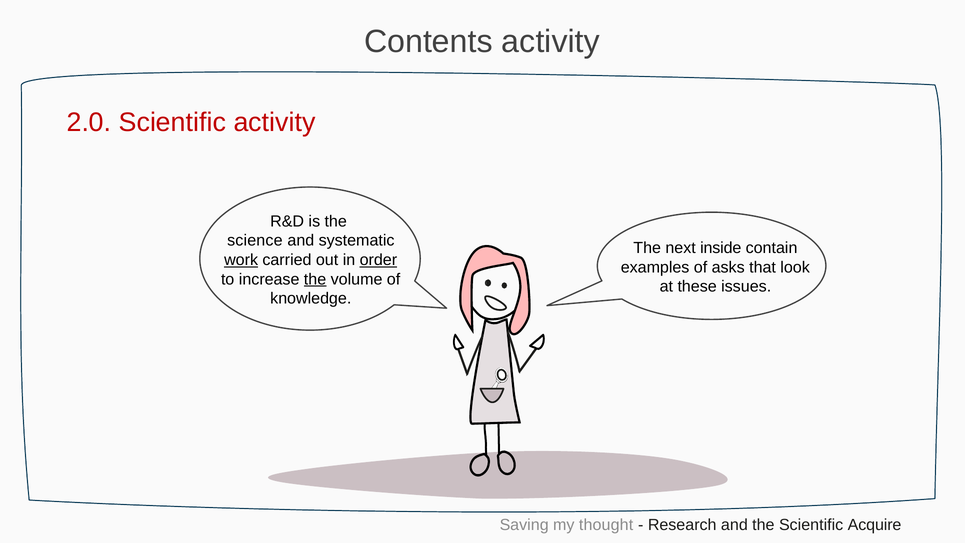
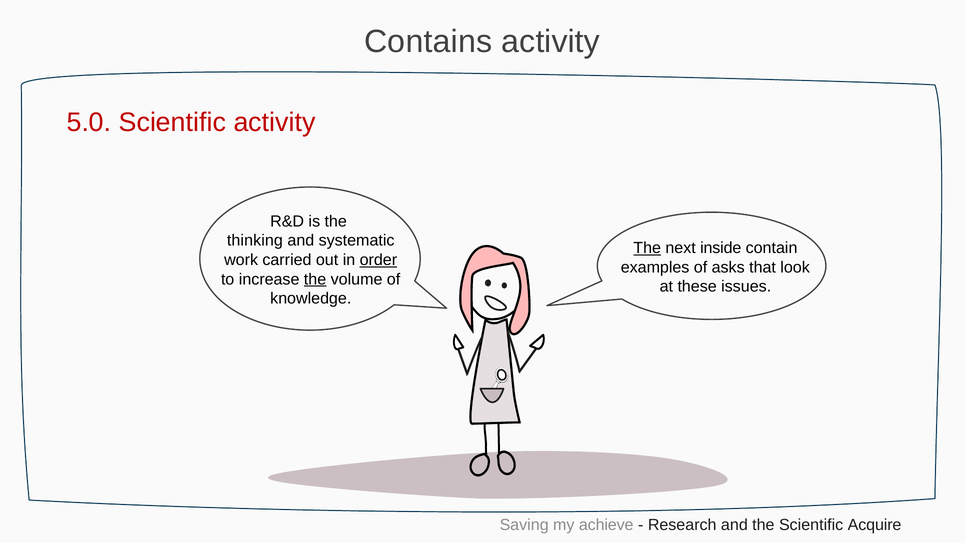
Contents: Contents -> Contains
2.0: 2.0 -> 5.0
science: science -> thinking
The at (647, 248) underline: none -> present
work underline: present -> none
thought: thought -> achieve
